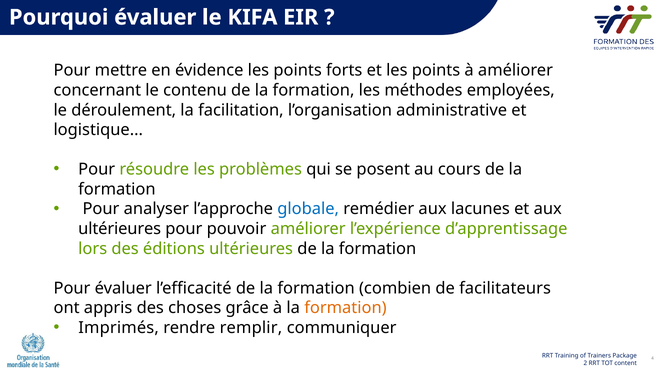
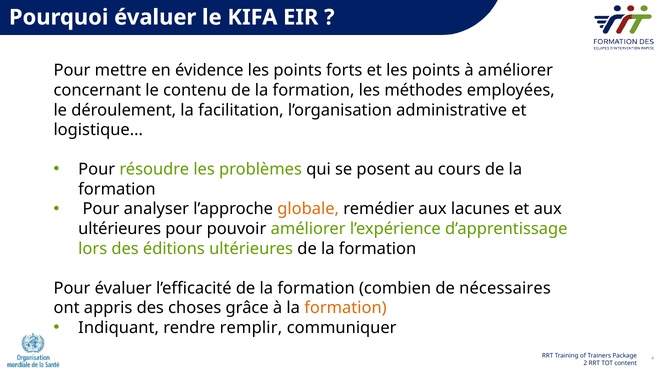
globale colour: blue -> orange
facilitateurs: facilitateurs -> nécessaires
Imprimés: Imprimés -> Indiquant
